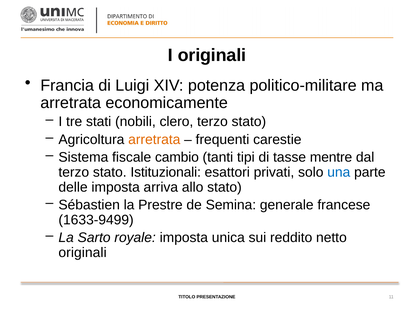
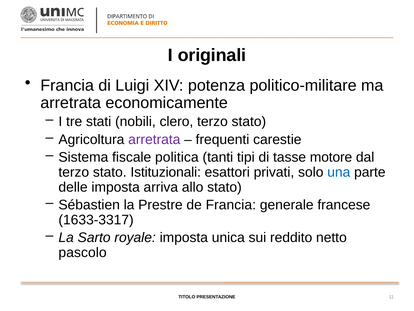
arretrata at (154, 139) colour: orange -> purple
cambio: cambio -> politica
mentre: mentre -> motore
de Semina: Semina -> Francia
1633-9499: 1633-9499 -> 1633-3317
originali at (83, 252): originali -> pascolo
